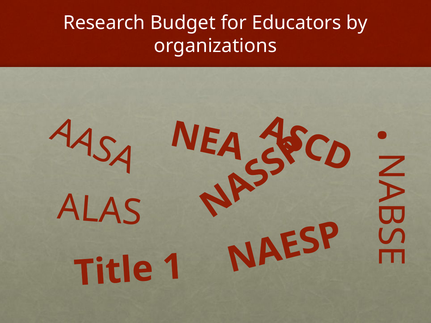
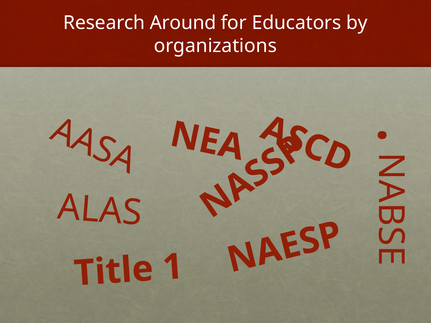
Budget: Budget -> Around
